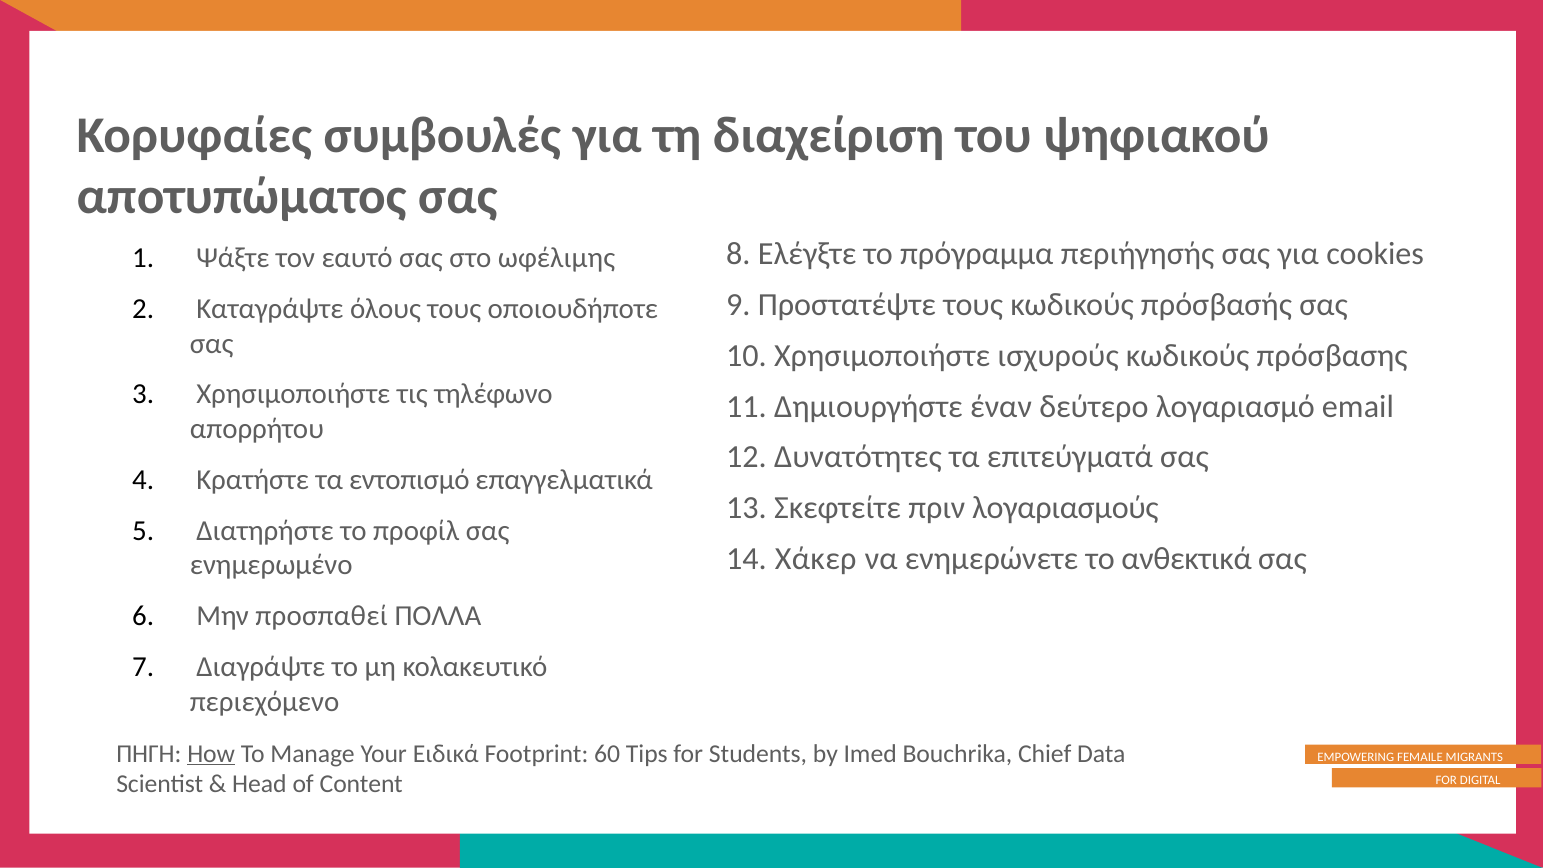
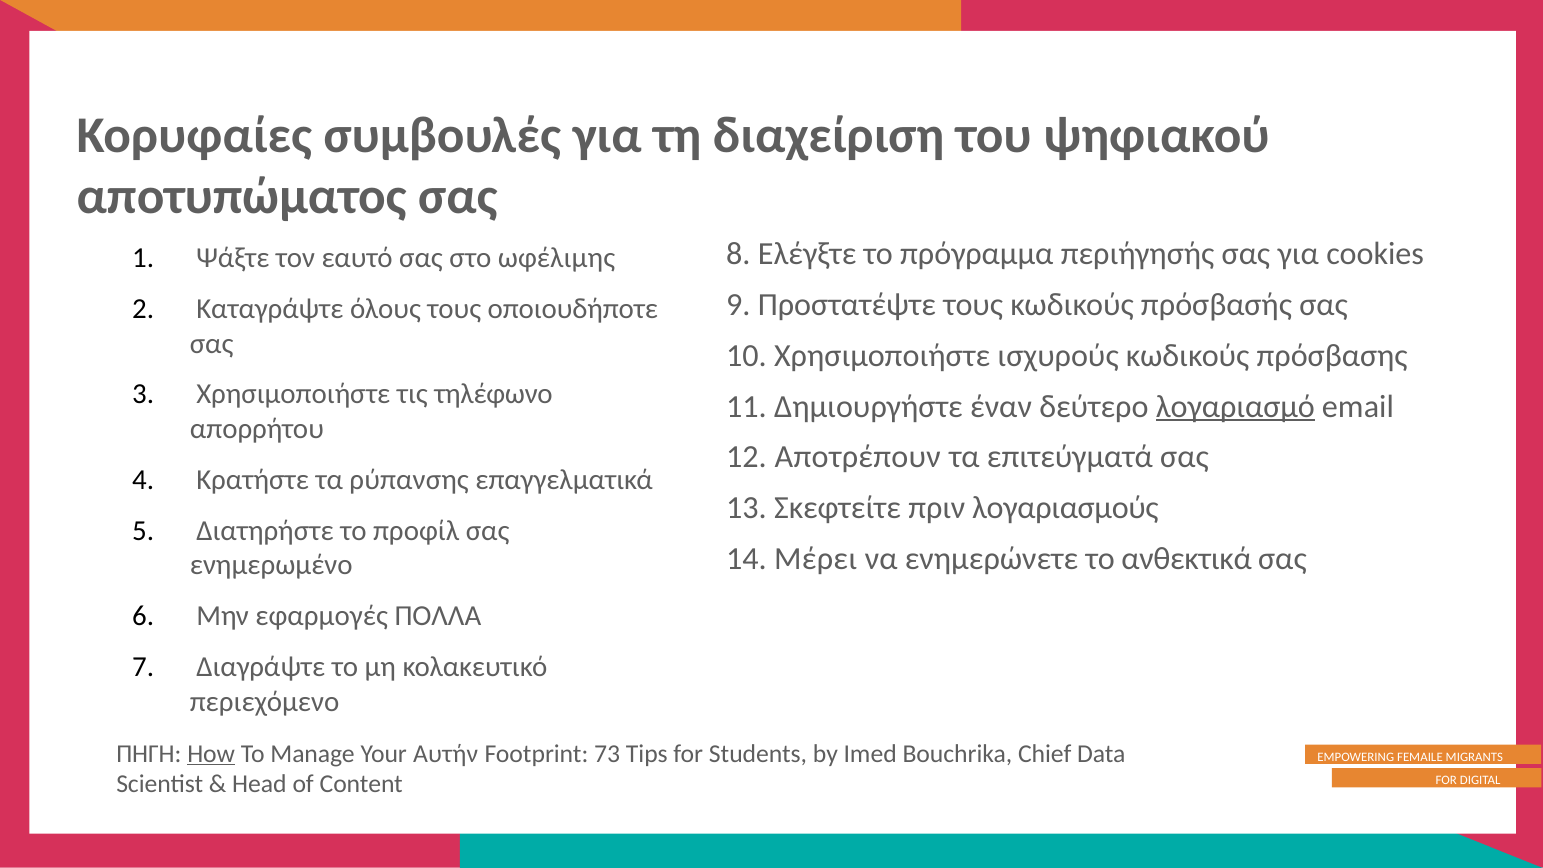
λογαριασμό underline: none -> present
Δυνατότητες: Δυνατότητες -> Αποτρέπουν
εντοπισμό: εντοπισμό -> ρύπανσης
Χάκερ: Χάκερ -> Μέρει
προσπαθεί: προσπαθεί -> εφαρμογές
Ειδικά: Ειδικά -> Αυτήν
60: 60 -> 73
